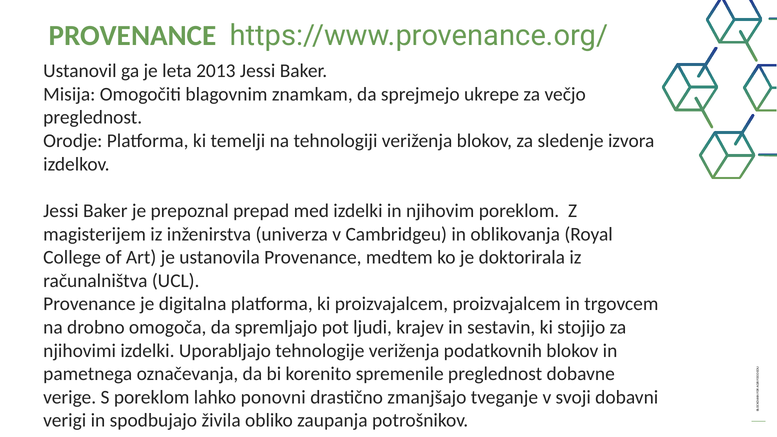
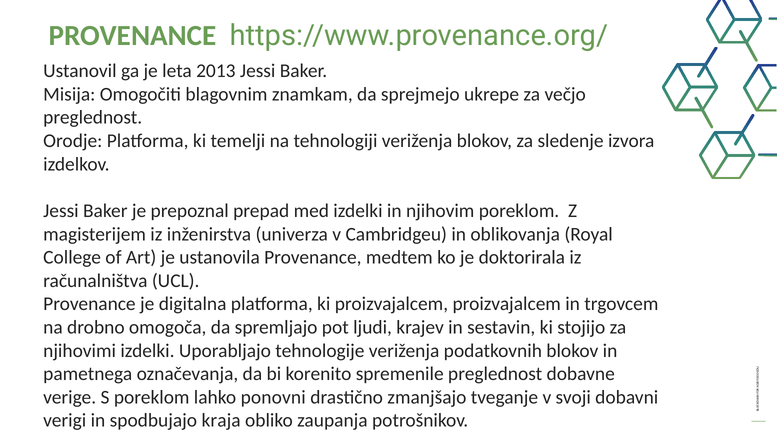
živila: živila -> kraja
